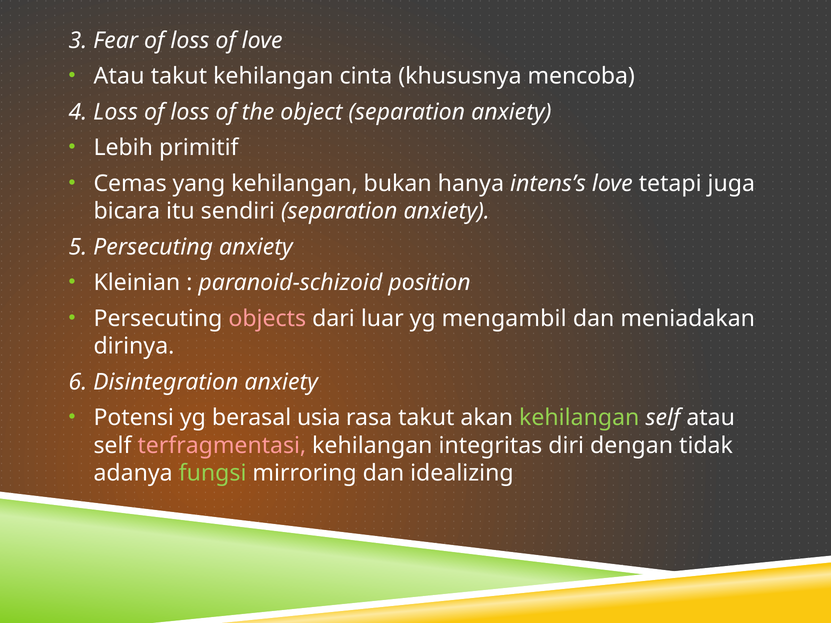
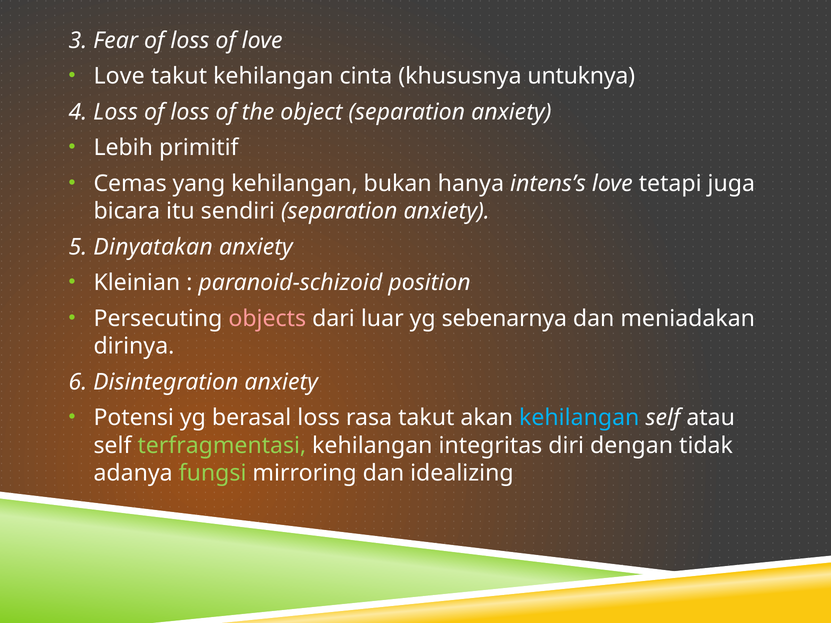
Atau at (119, 76): Atau -> Love
mencoba: mencoba -> untuknya
5 Persecuting: Persecuting -> Dinyatakan
mengambil: mengambil -> sebenarnya
berasal usia: usia -> loss
kehilangan at (579, 418) colour: light green -> light blue
terfragmentasi colour: pink -> light green
